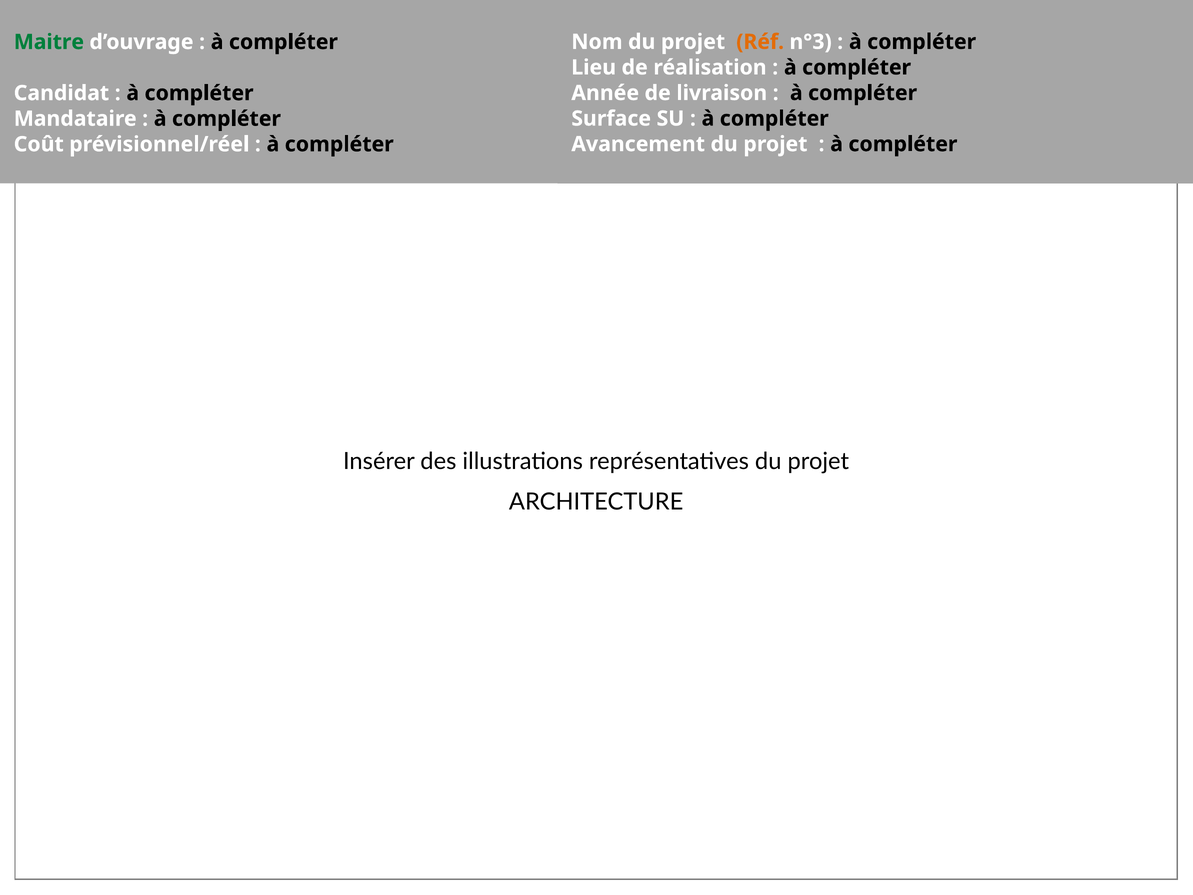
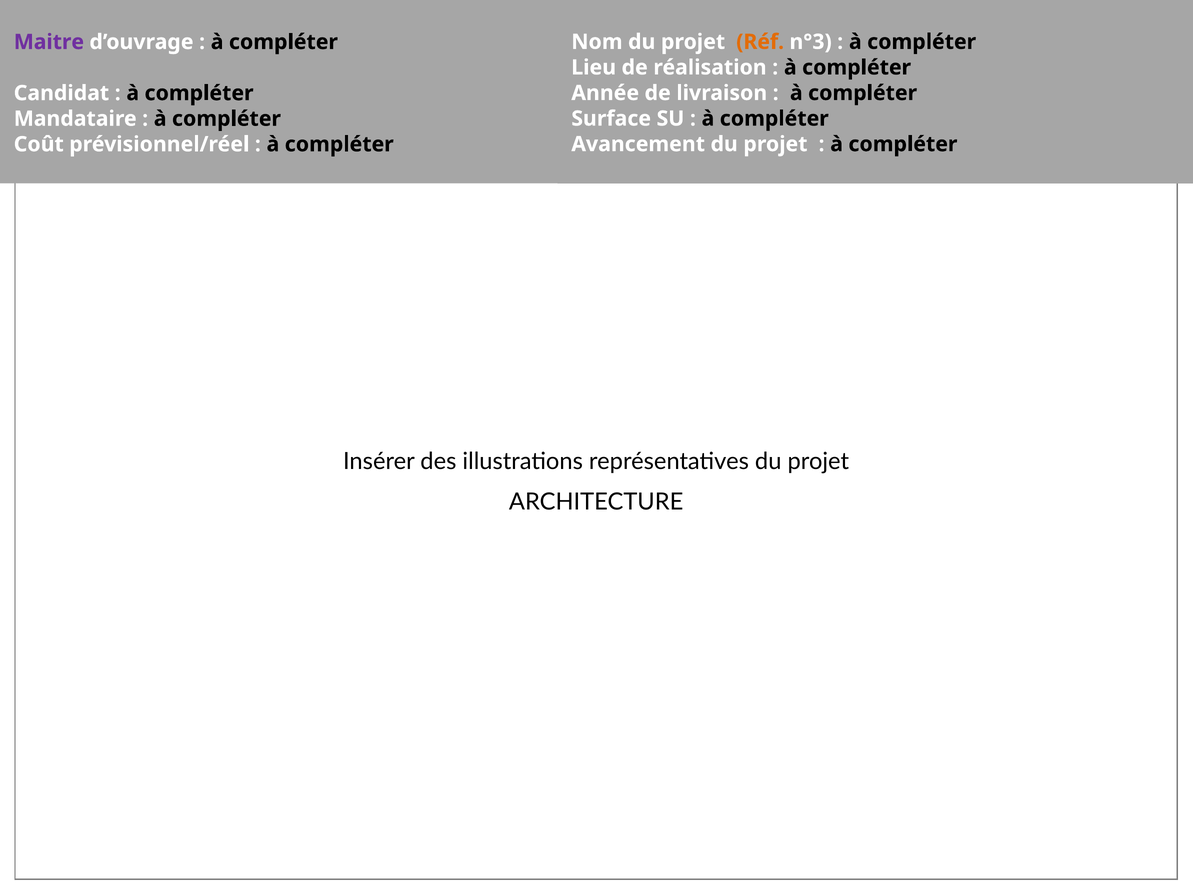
Maitre colour: green -> purple
